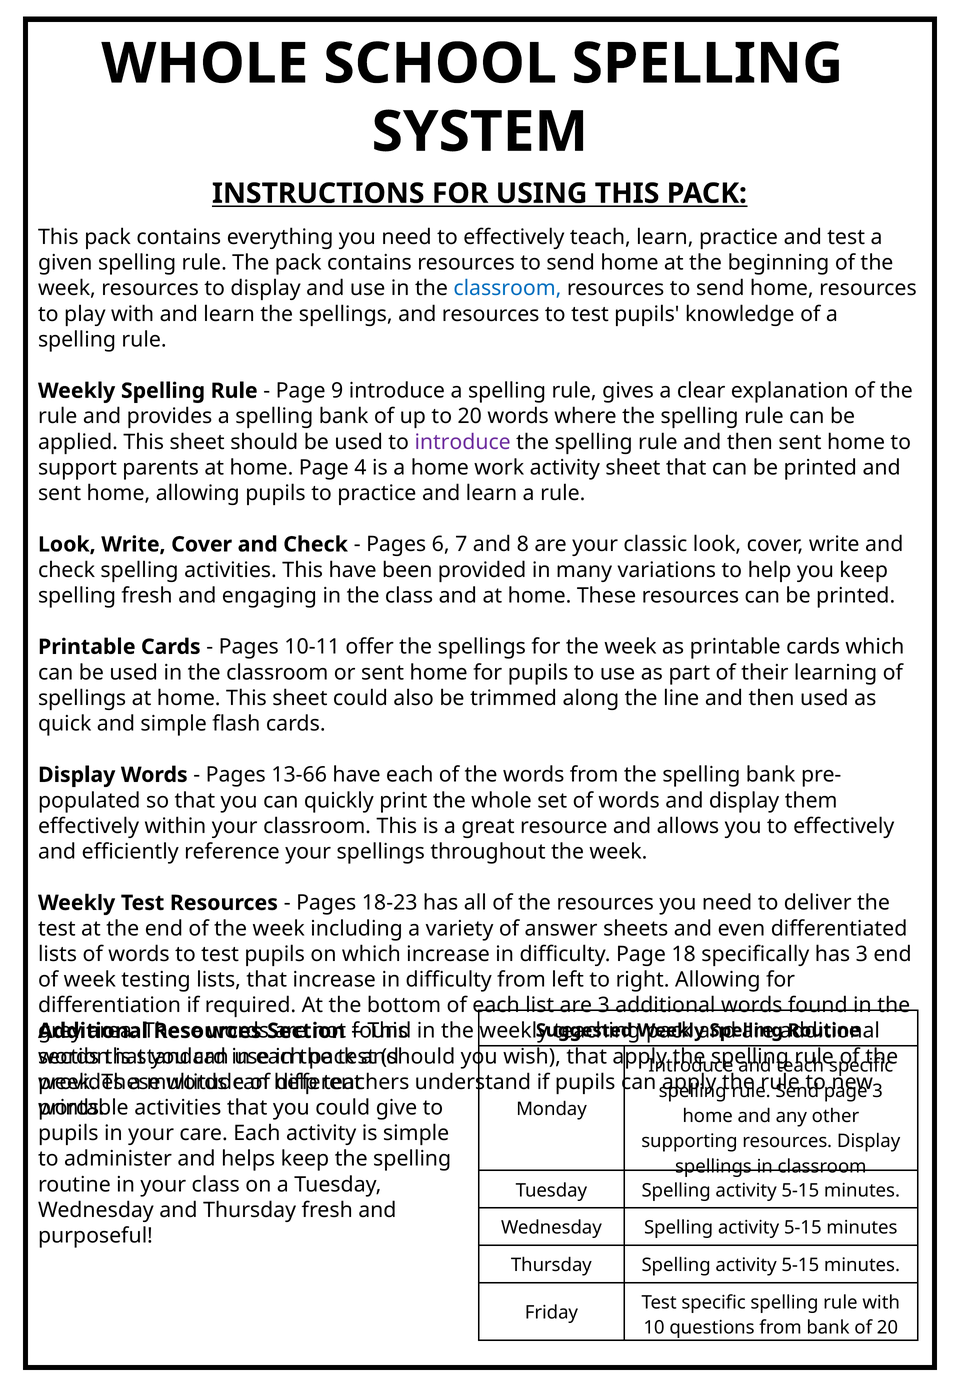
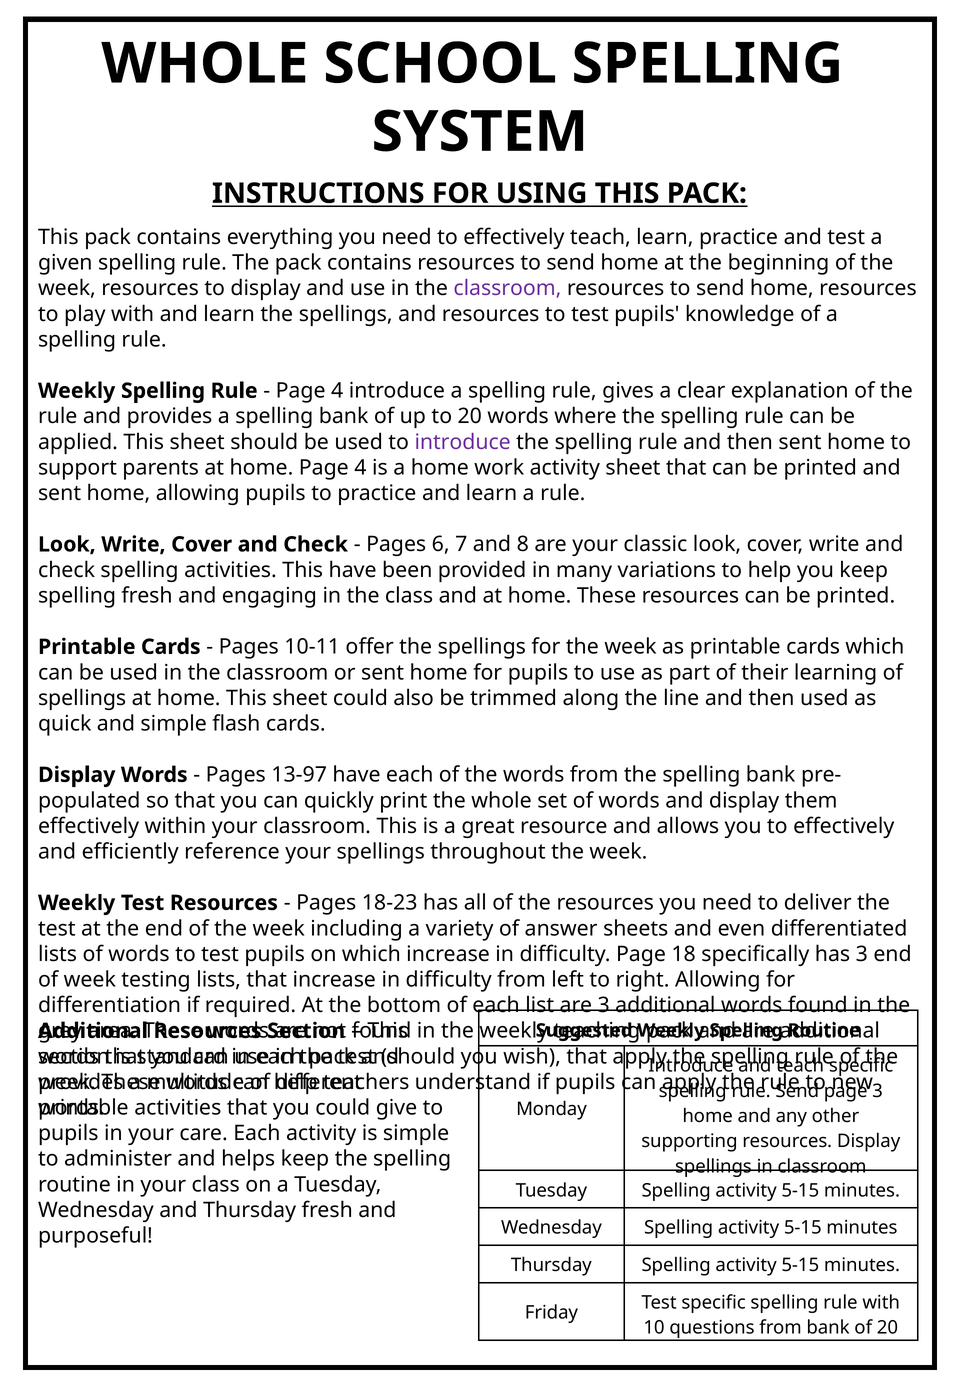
classroom at (507, 288) colour: blue -> purple
9 at (337, 391): 9 -> 4
13-66: 13-66 -> 13-97
